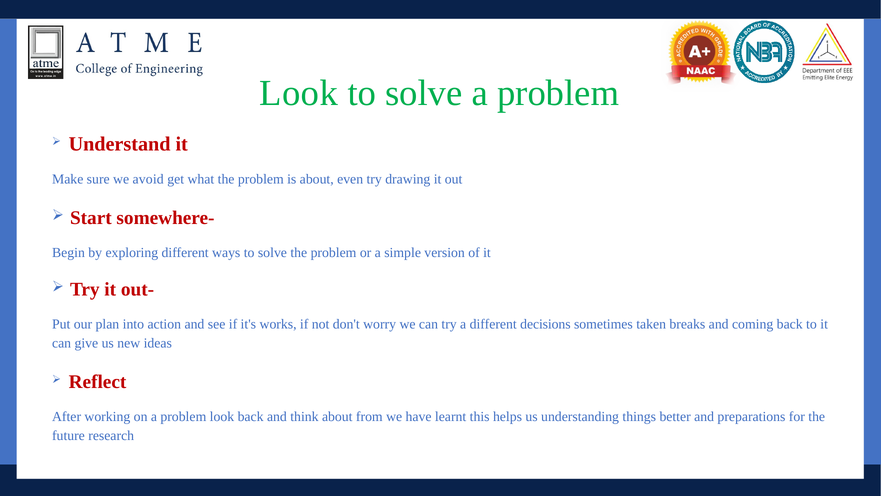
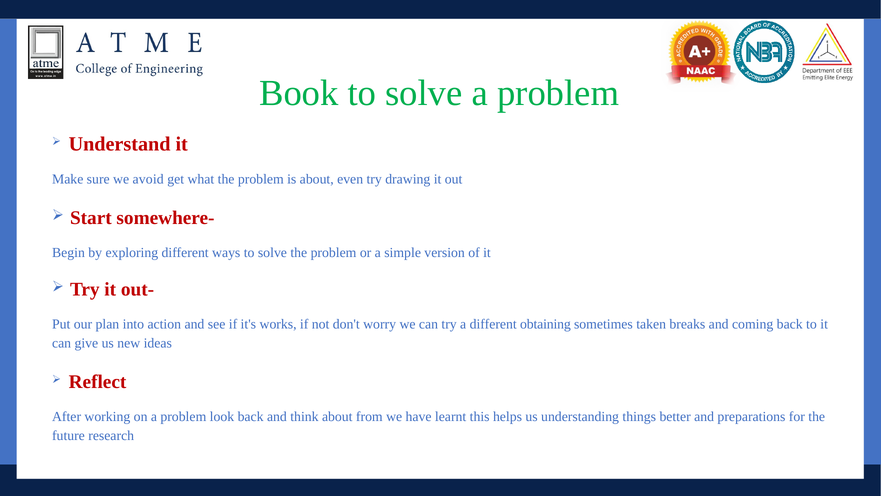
Look at (299, 93): Look -> Book
decisions: decisions -> obtaining
